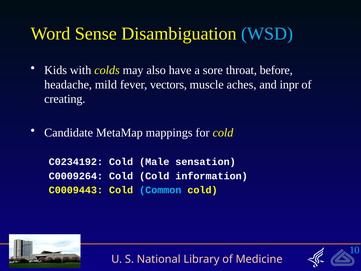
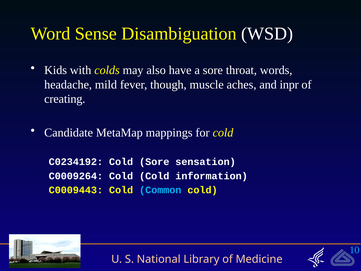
WSD colour: light blue -> white
before: before -> words
vectors: vectors -> though
Cold Male: Male -> Sore
